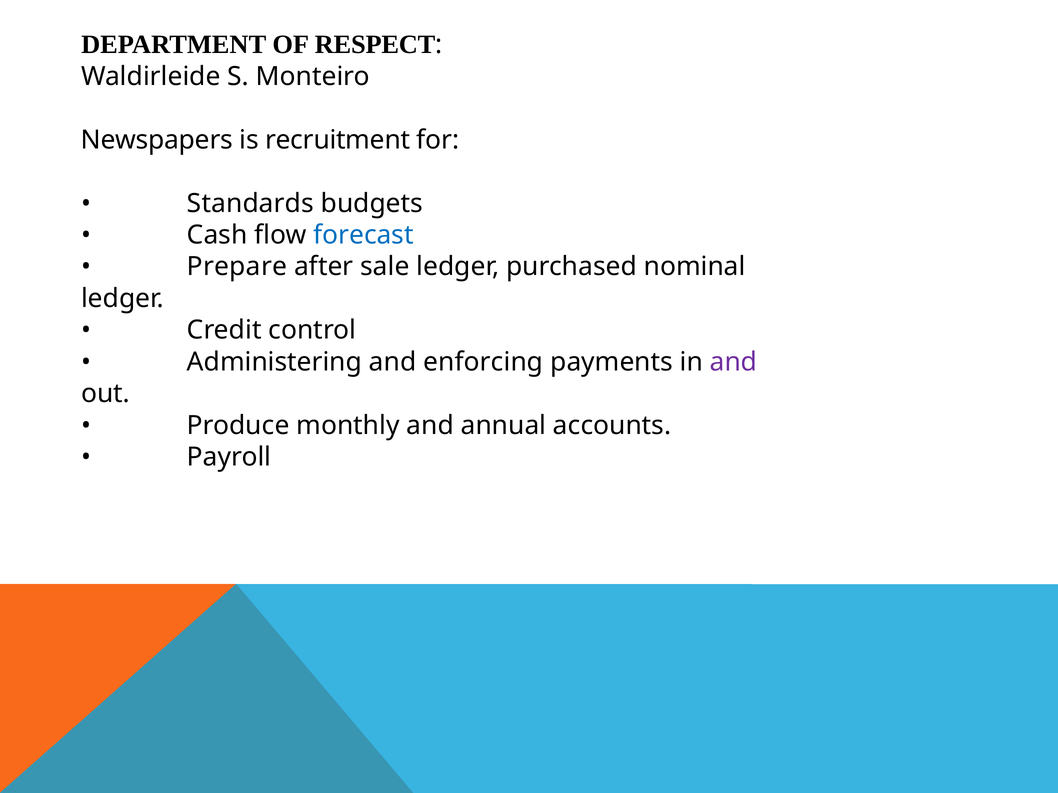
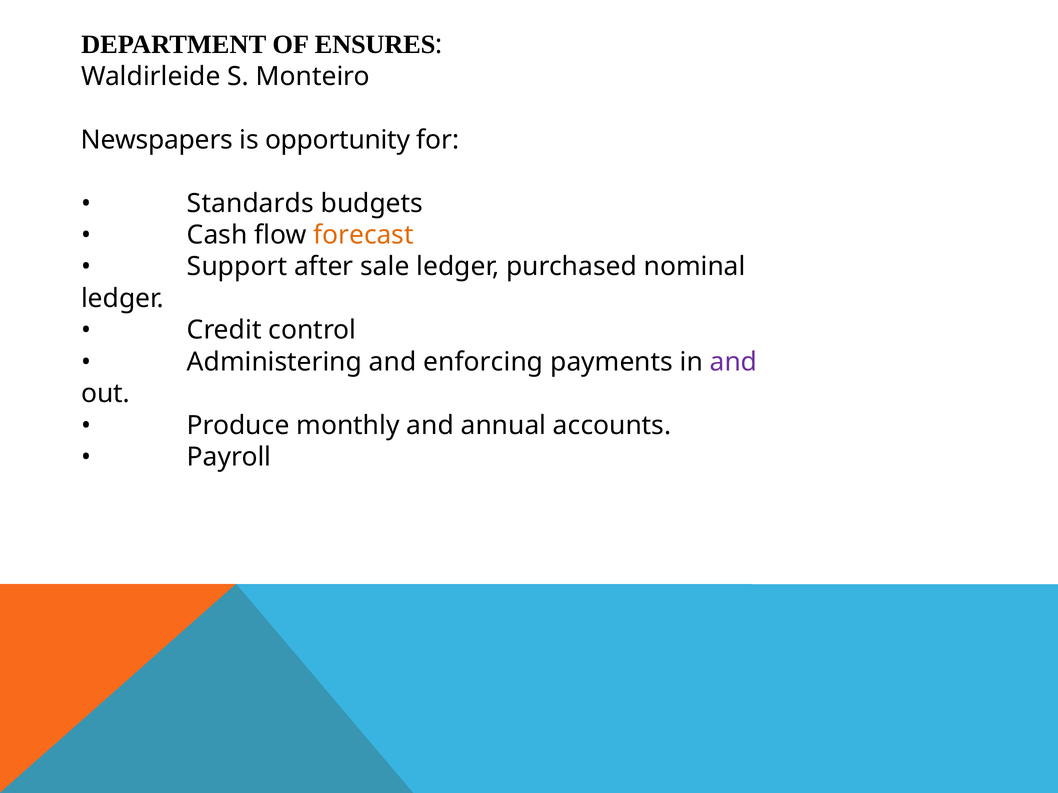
RESPECT: RESPECT -> ENSURES
recruitment: recruitment -> opportunity
forecast colour: blue -> orange
Prepare: Prepare -> Support
